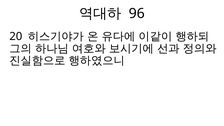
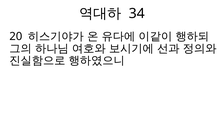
96: 96 -> 34
